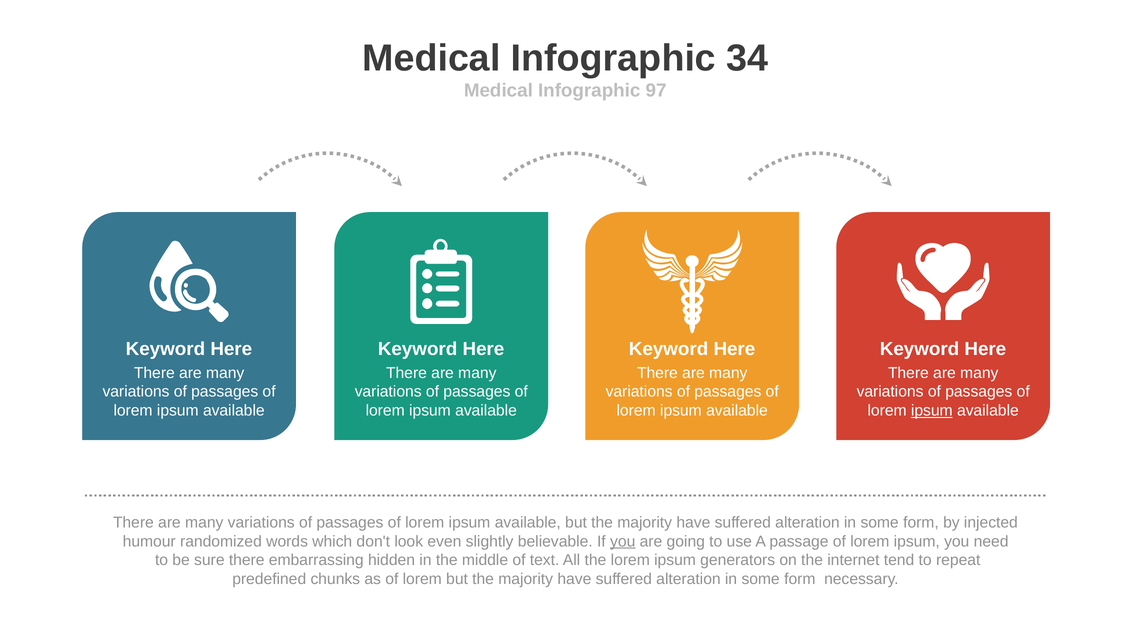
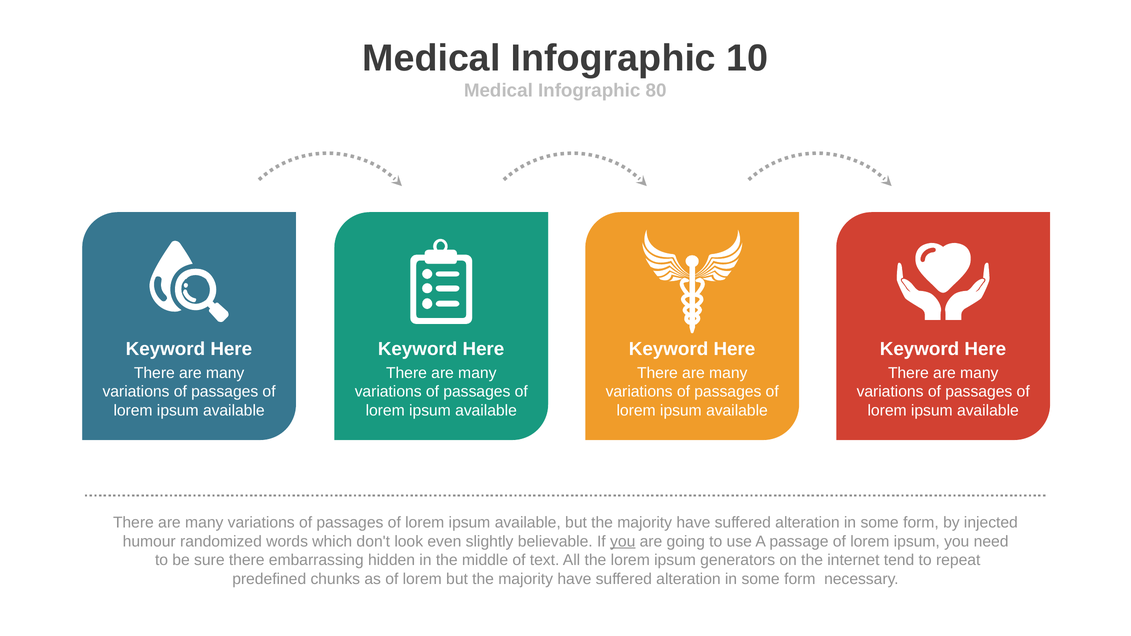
34: 34 -> 10
97: 97 -> 80
ipsum at (932, 411) underline: present -> none
